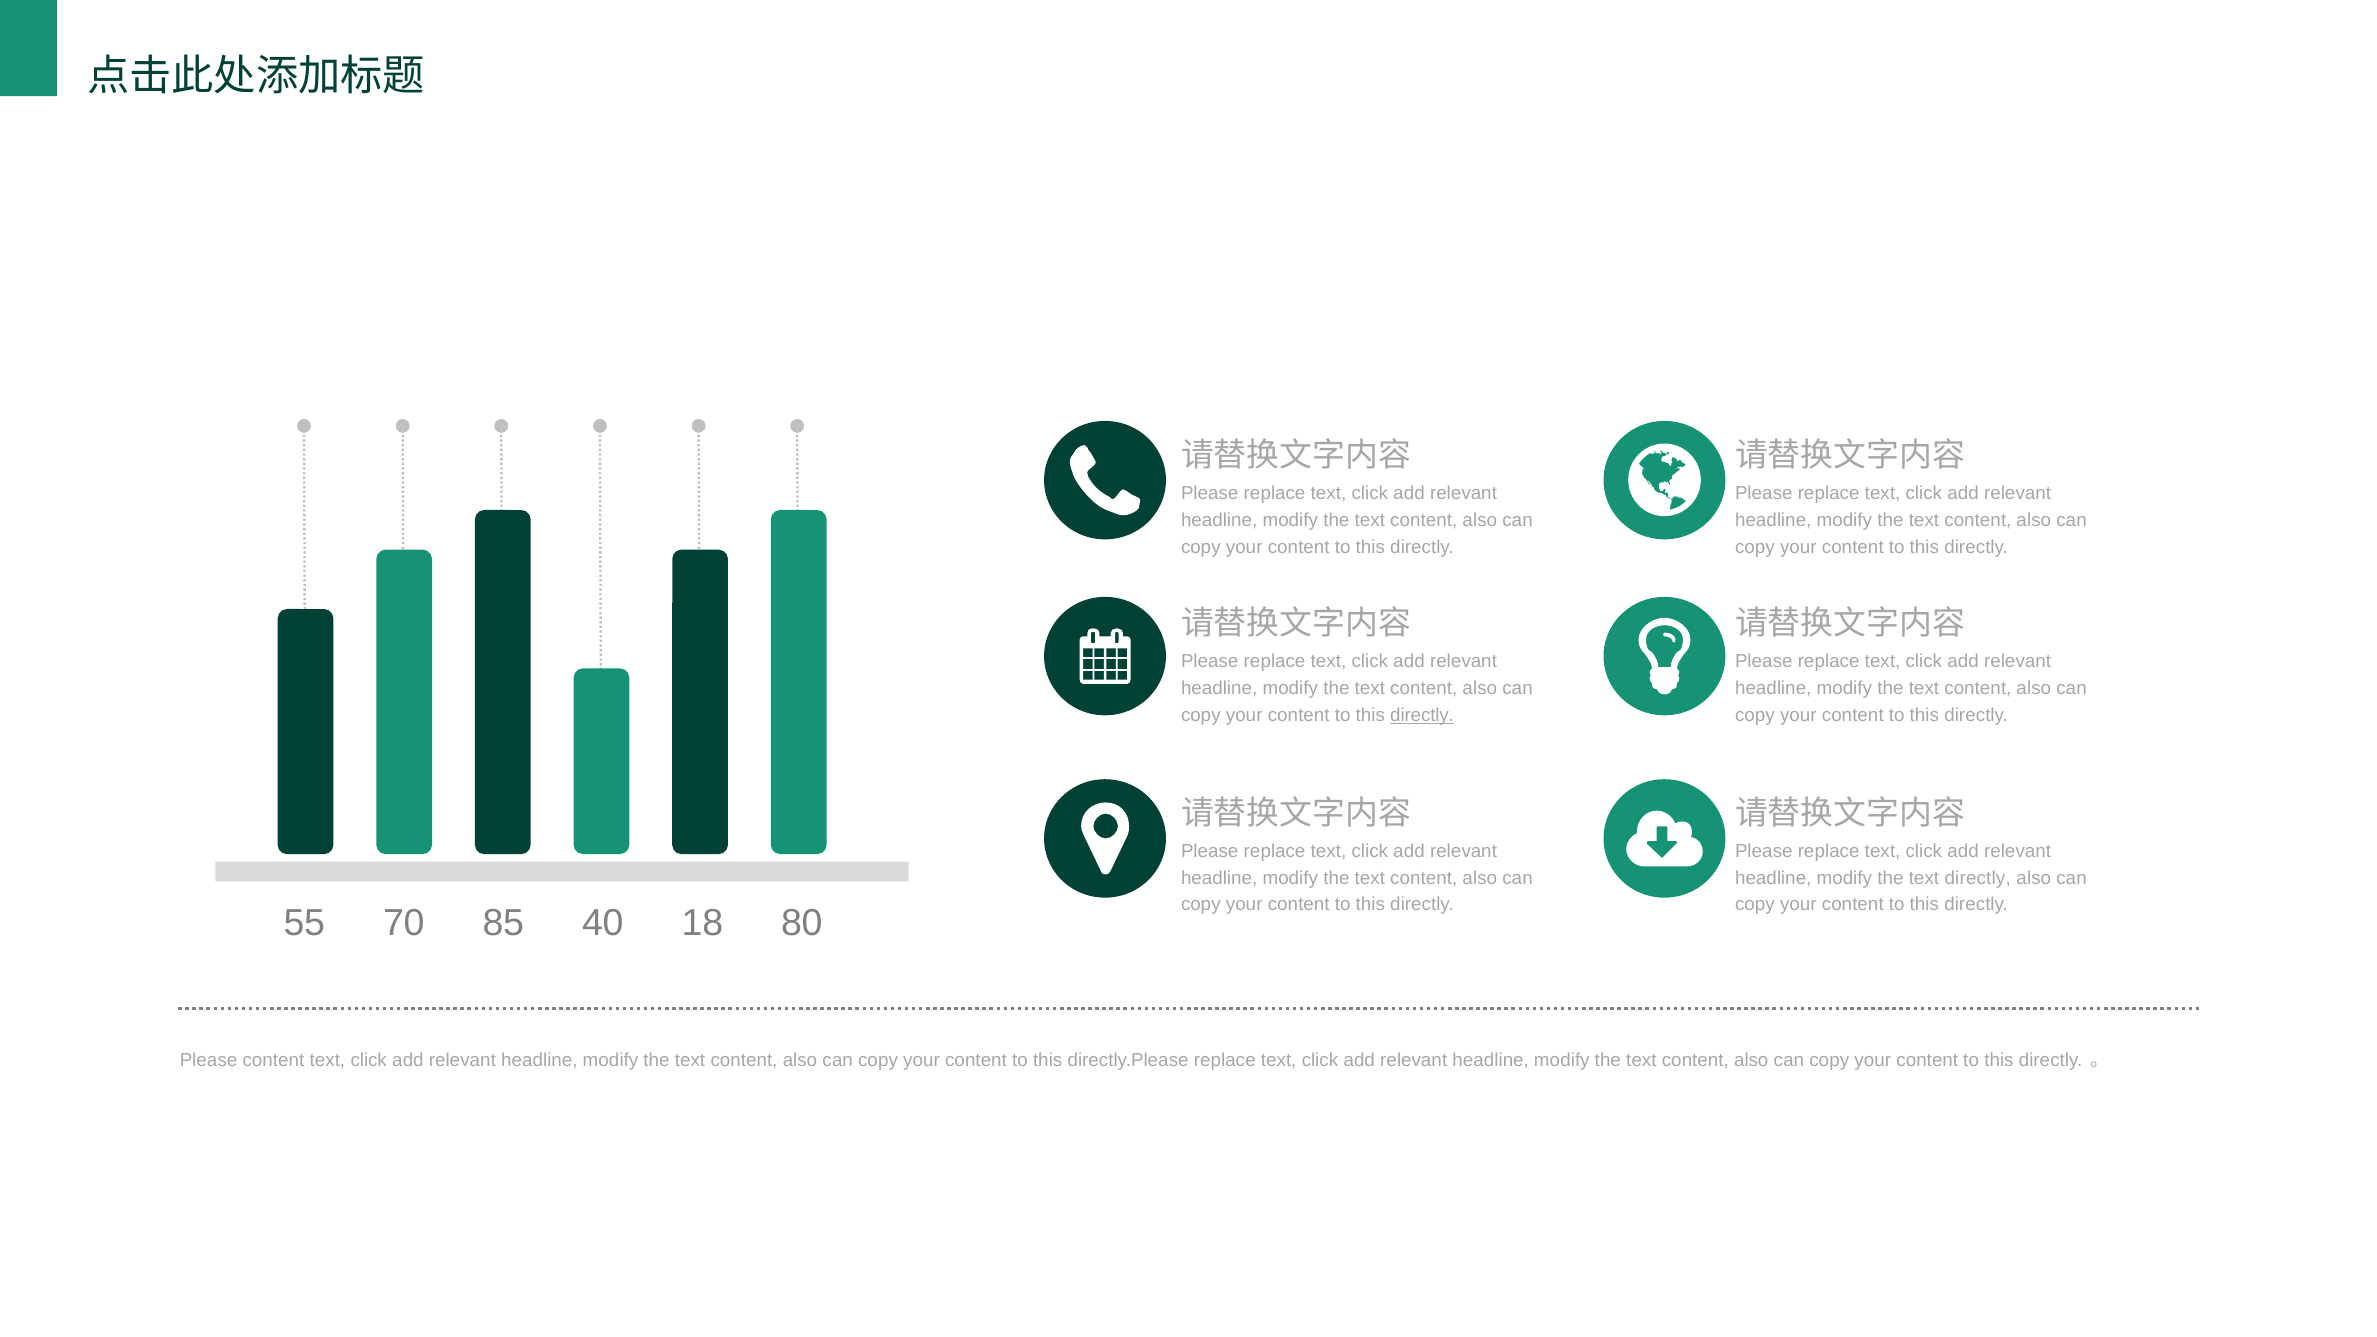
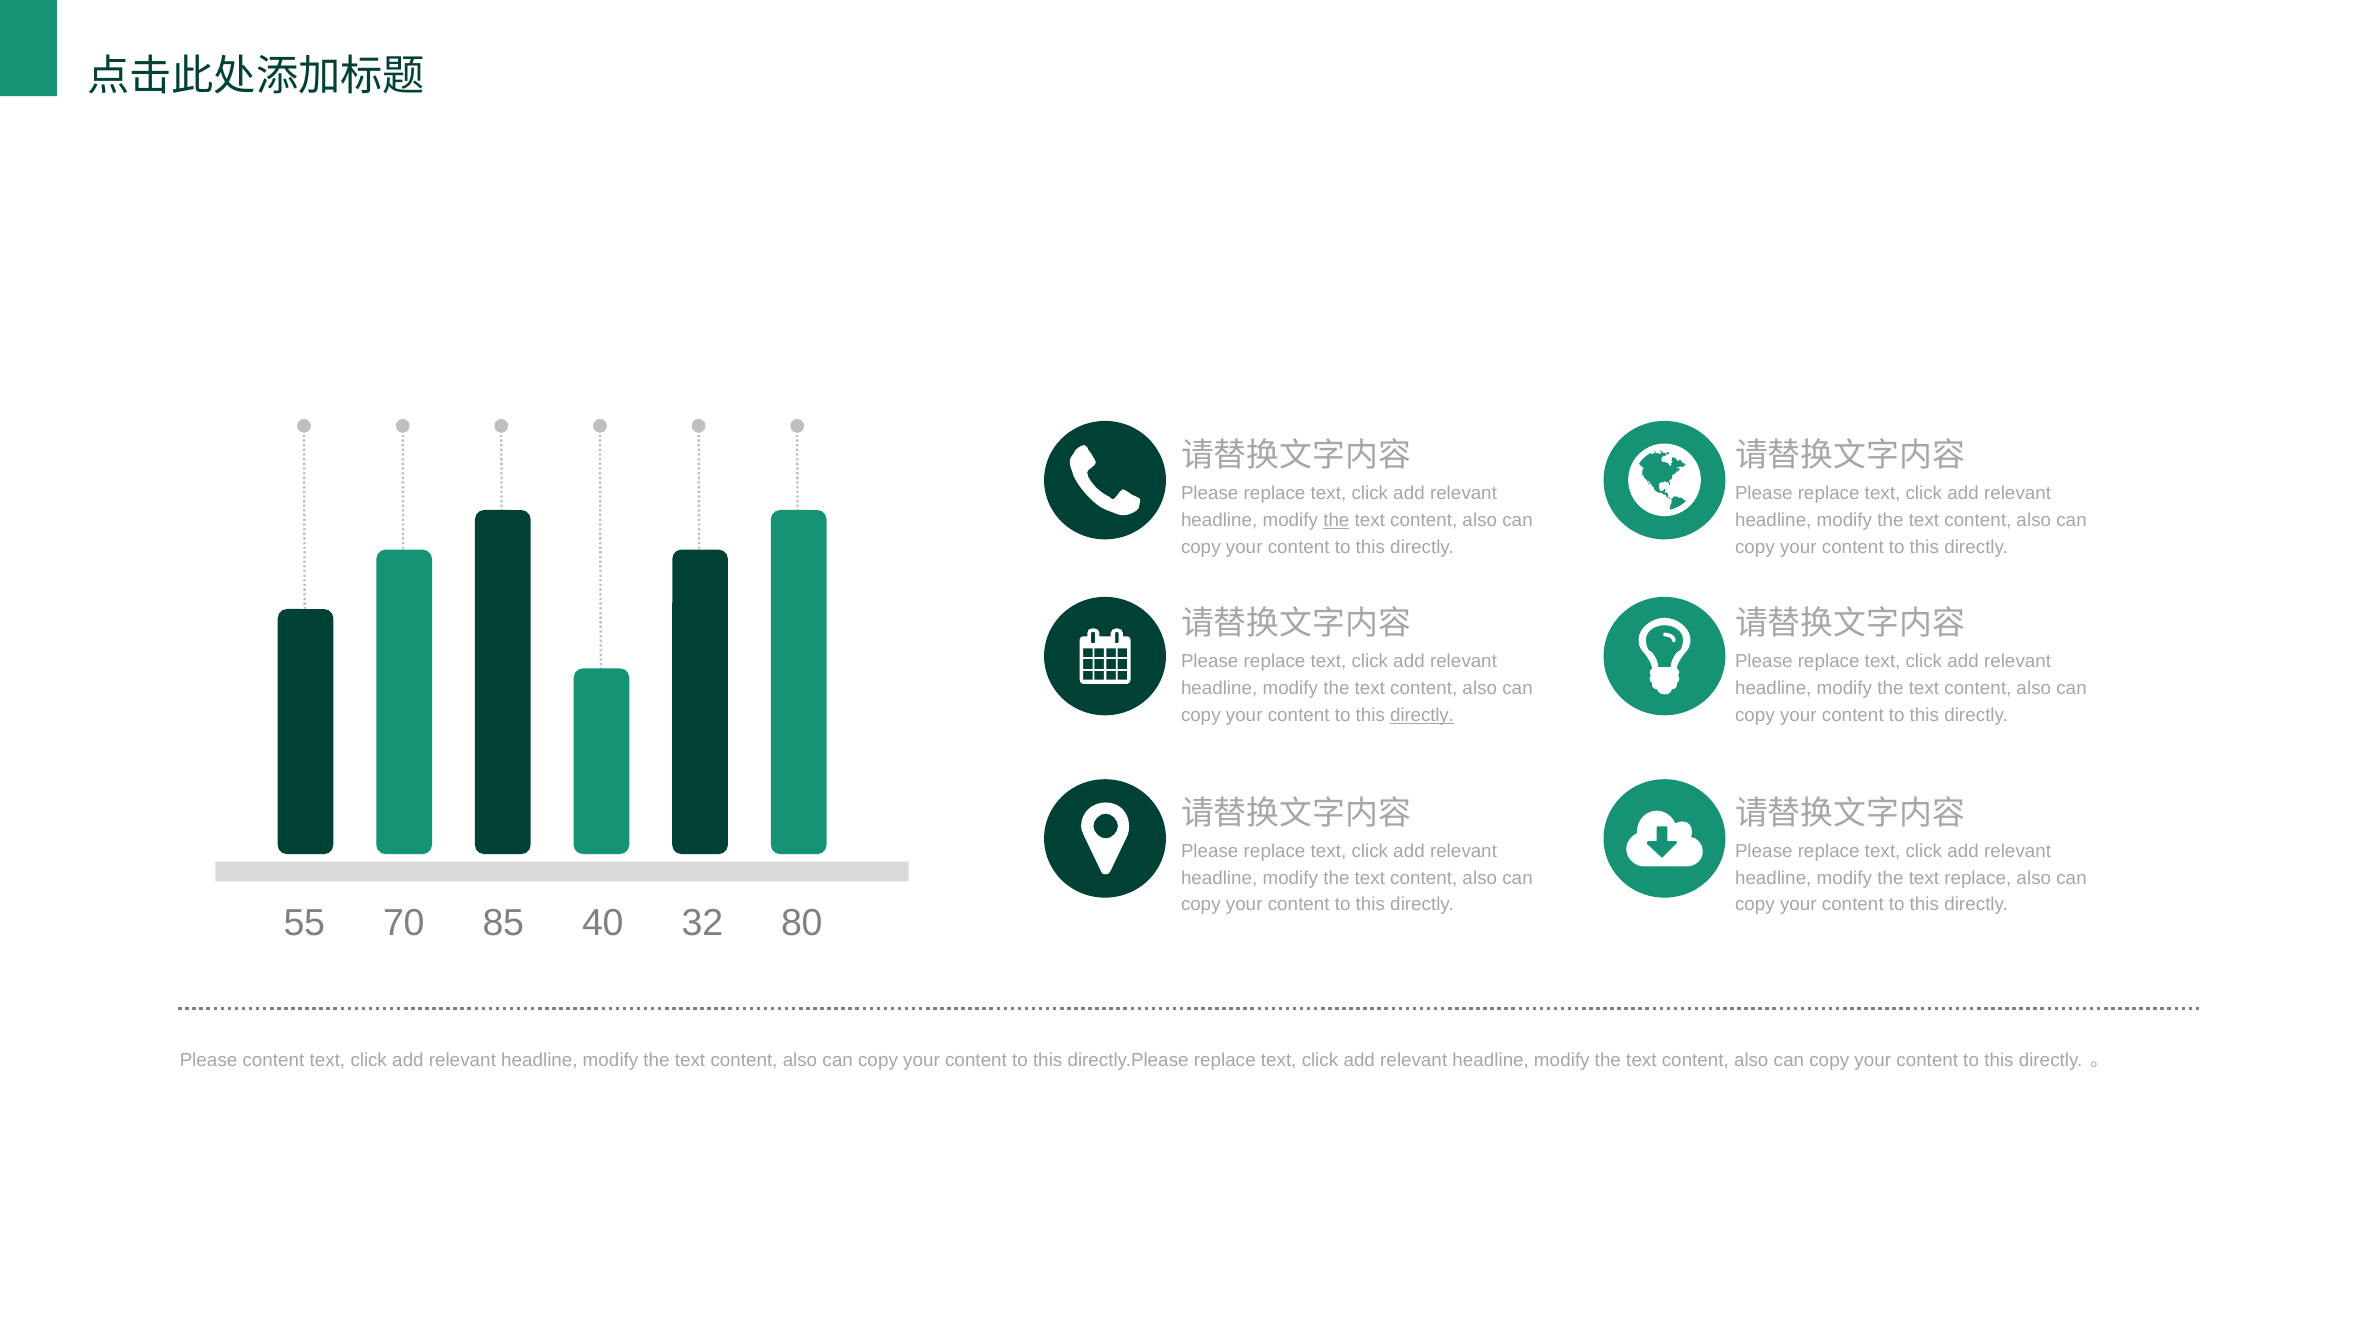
the at (1336, 520) underline: none -> present
text directly: directly -> replace
18: 18 -> 32
